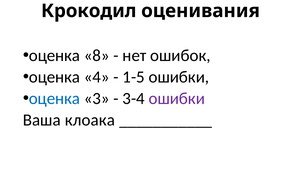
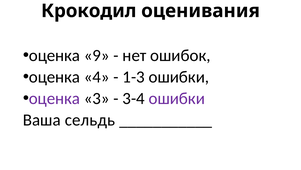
8: 8 -> 9
1-5: 1-5 -> 1-3
оценка at (54, 98) colour: blue -> purple
клоака: клоака -> сельдь
